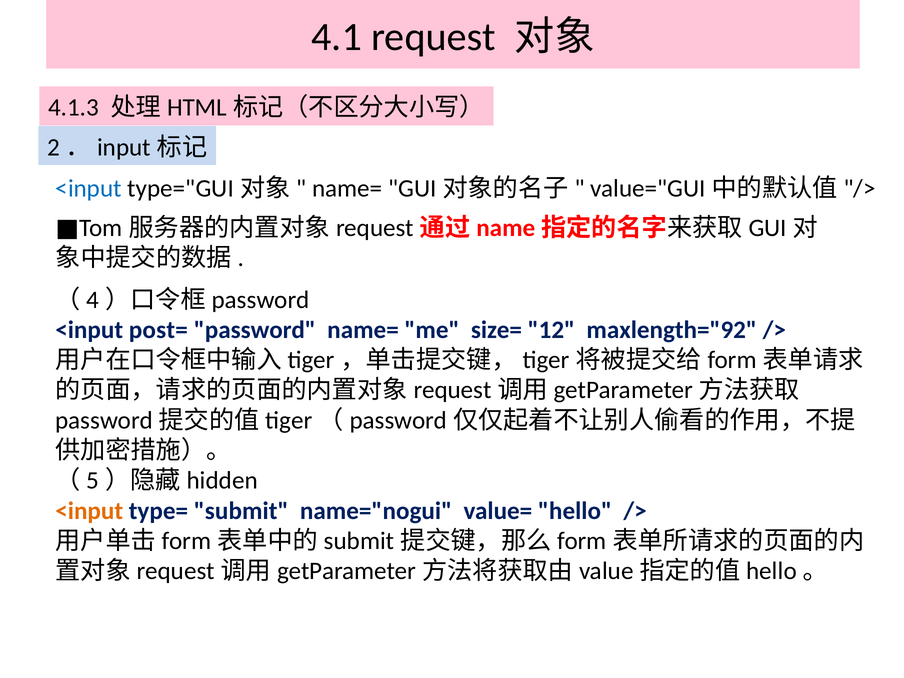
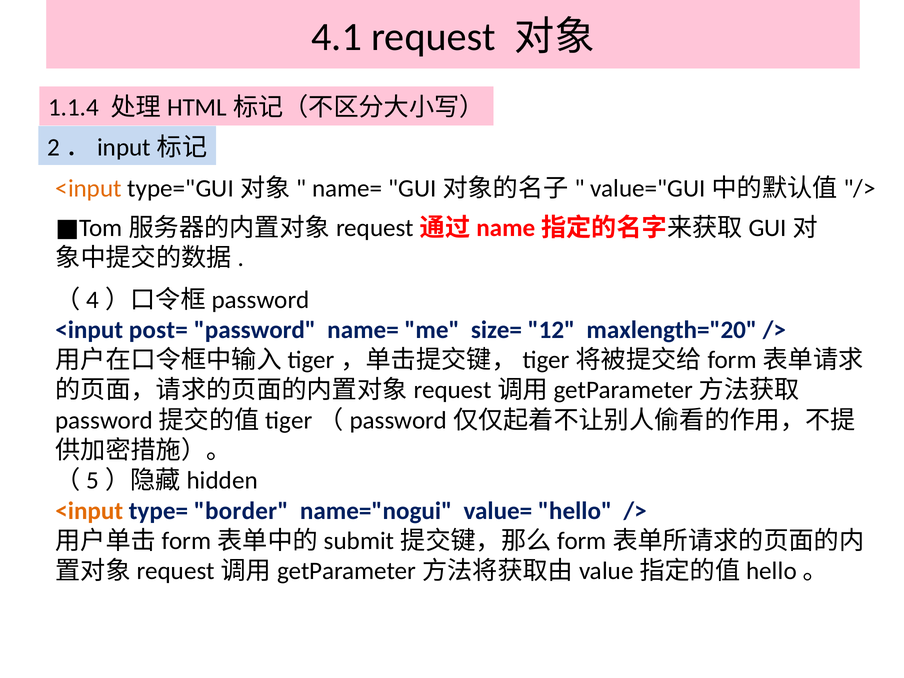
4.1.3: 4.1.3 -> 1.1.4
<input at (89, 188) colour: blue -> orange
maxlength="92: maxlength="92 -> maxlength="20
submit: submit -> border
